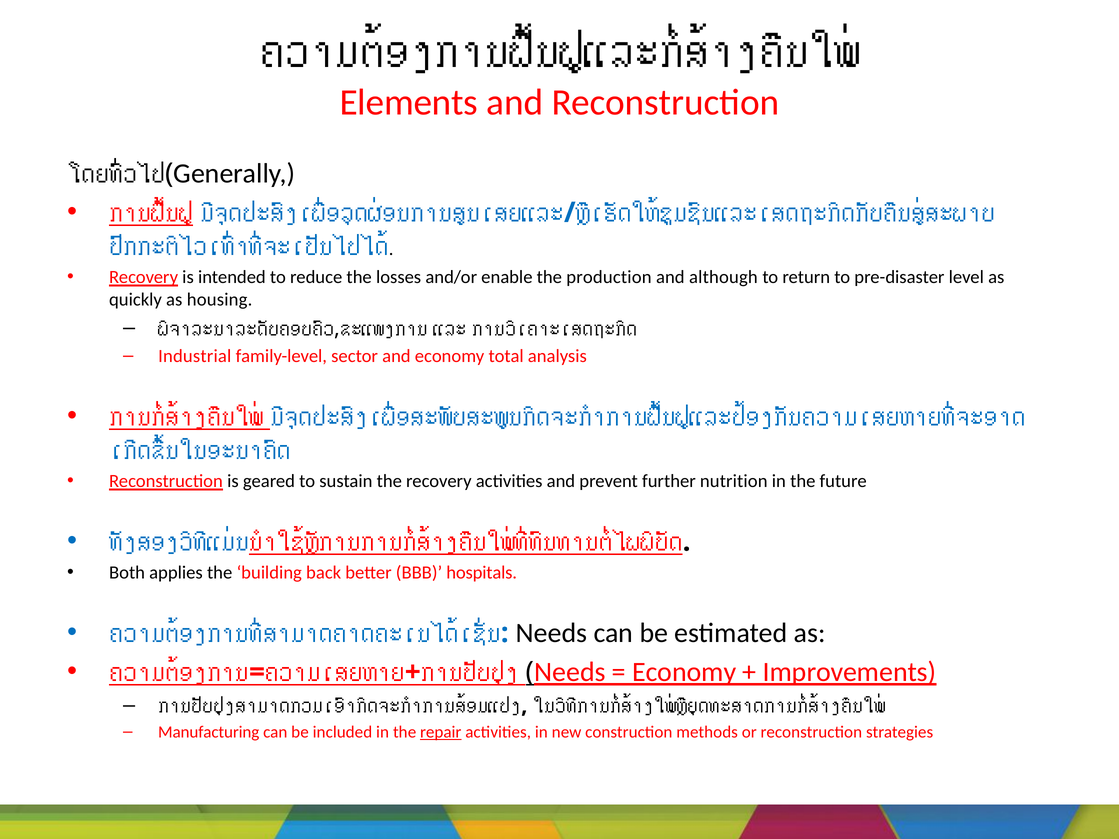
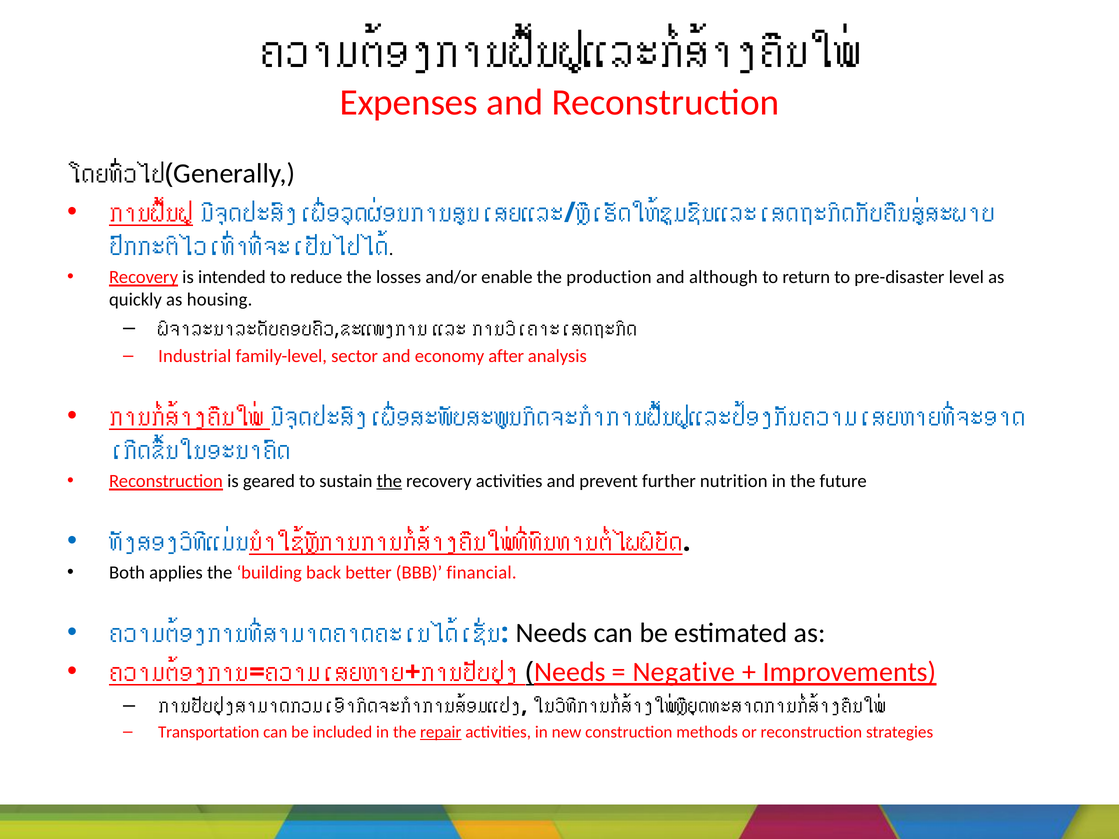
Elements: Elements -> Expenses
total: total -> after
the at (389, 481) underline: none -> present
hospitals: hospitals -> financial
Economy at (684, 672): Economy -> Negative
Manufacturing: Manufacturing -> Transportation
